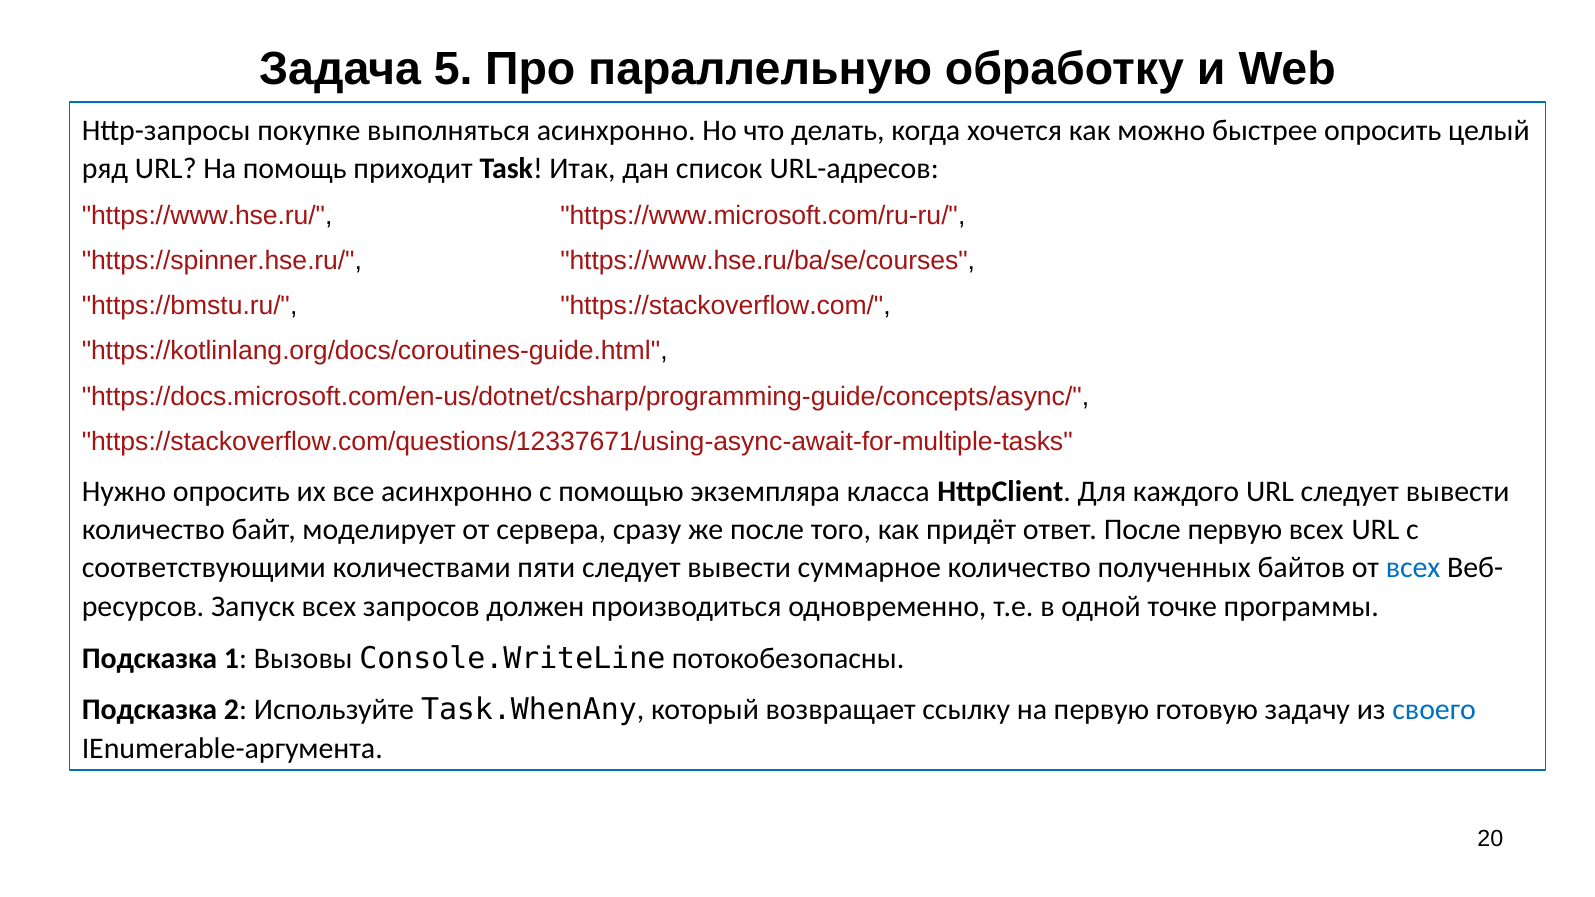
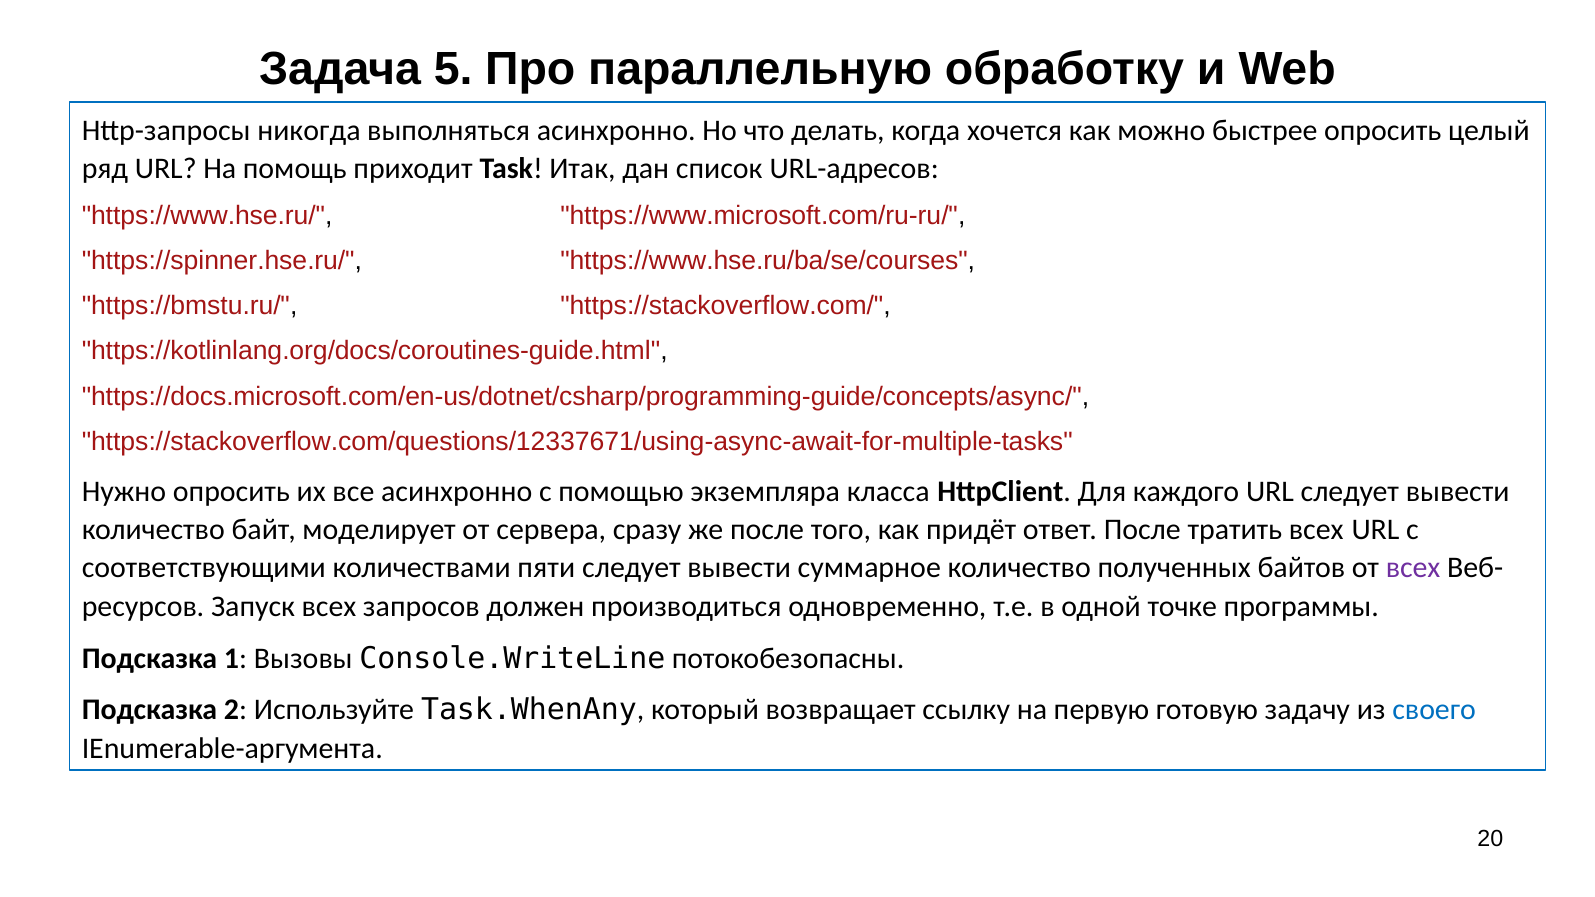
покупке: покупке -> никогда
После первую: первую -> тратить
всех at (1413, 568) colour: blue -> purple
